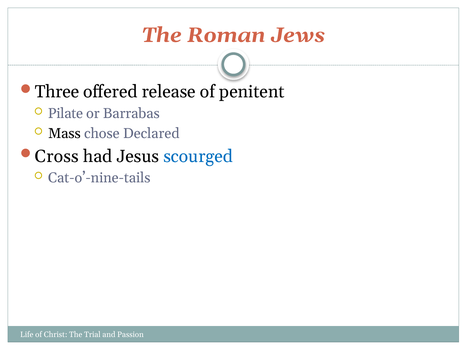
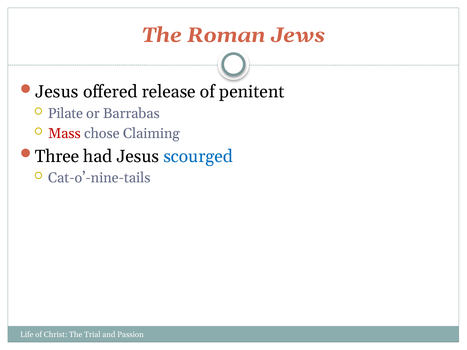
Three at (57, 92): Three -> Jesus
Mass colour: black -> red
Declared: Declared -> Claiming
Cross: Cross -> Three
